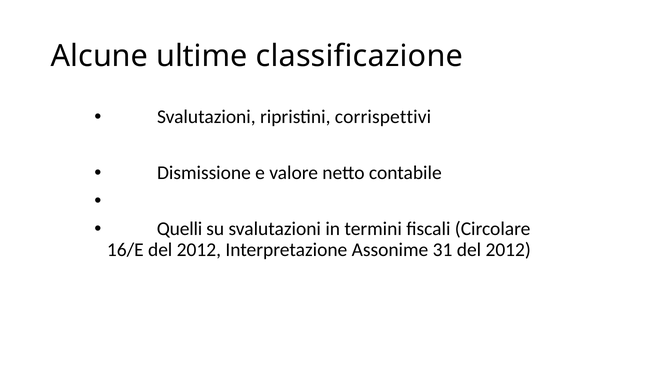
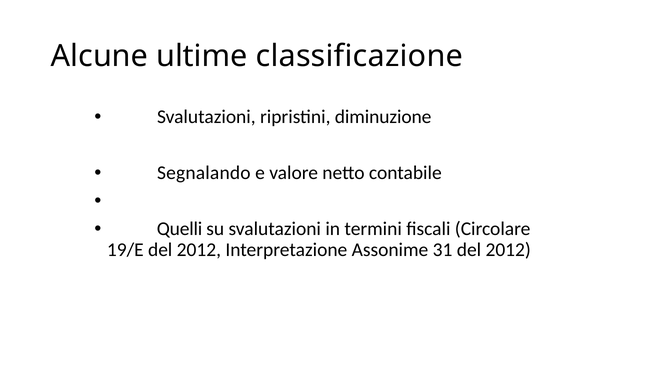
corrispettivi: corrispettivi -> diminuzione
Dismissione: Dismissione -> Segnalando
16/E: 16/E -> 19/E
